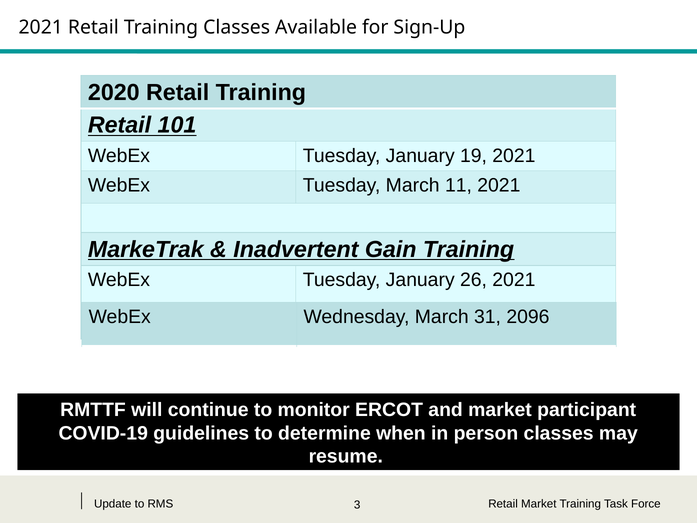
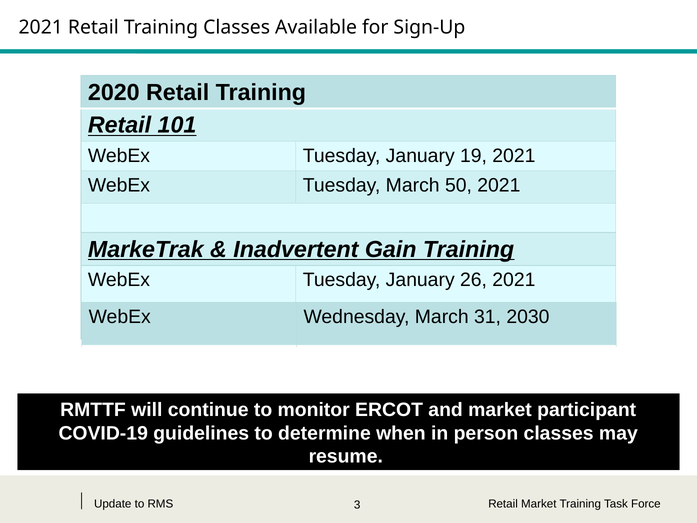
11: 11 -> 50
2096: 2096 -> 2030
